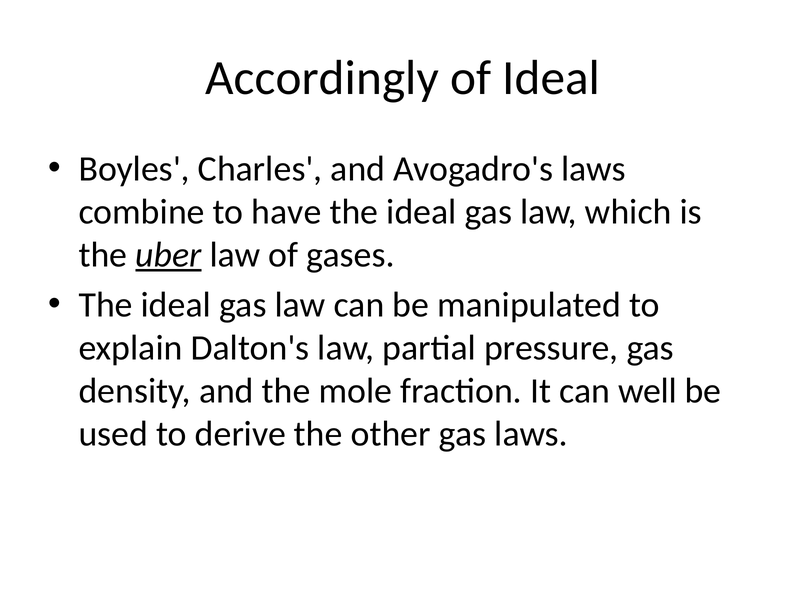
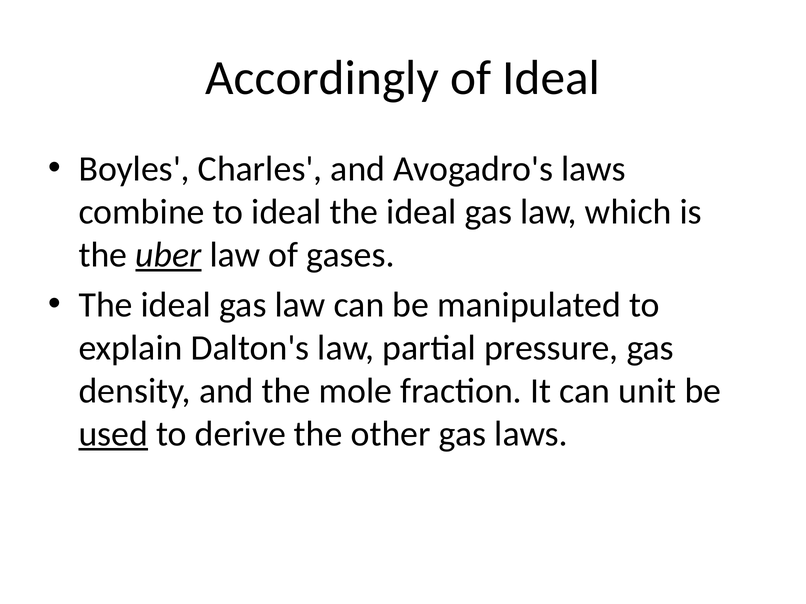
to have: have -> ideal
well: well -> unit
used underline: none -> present
